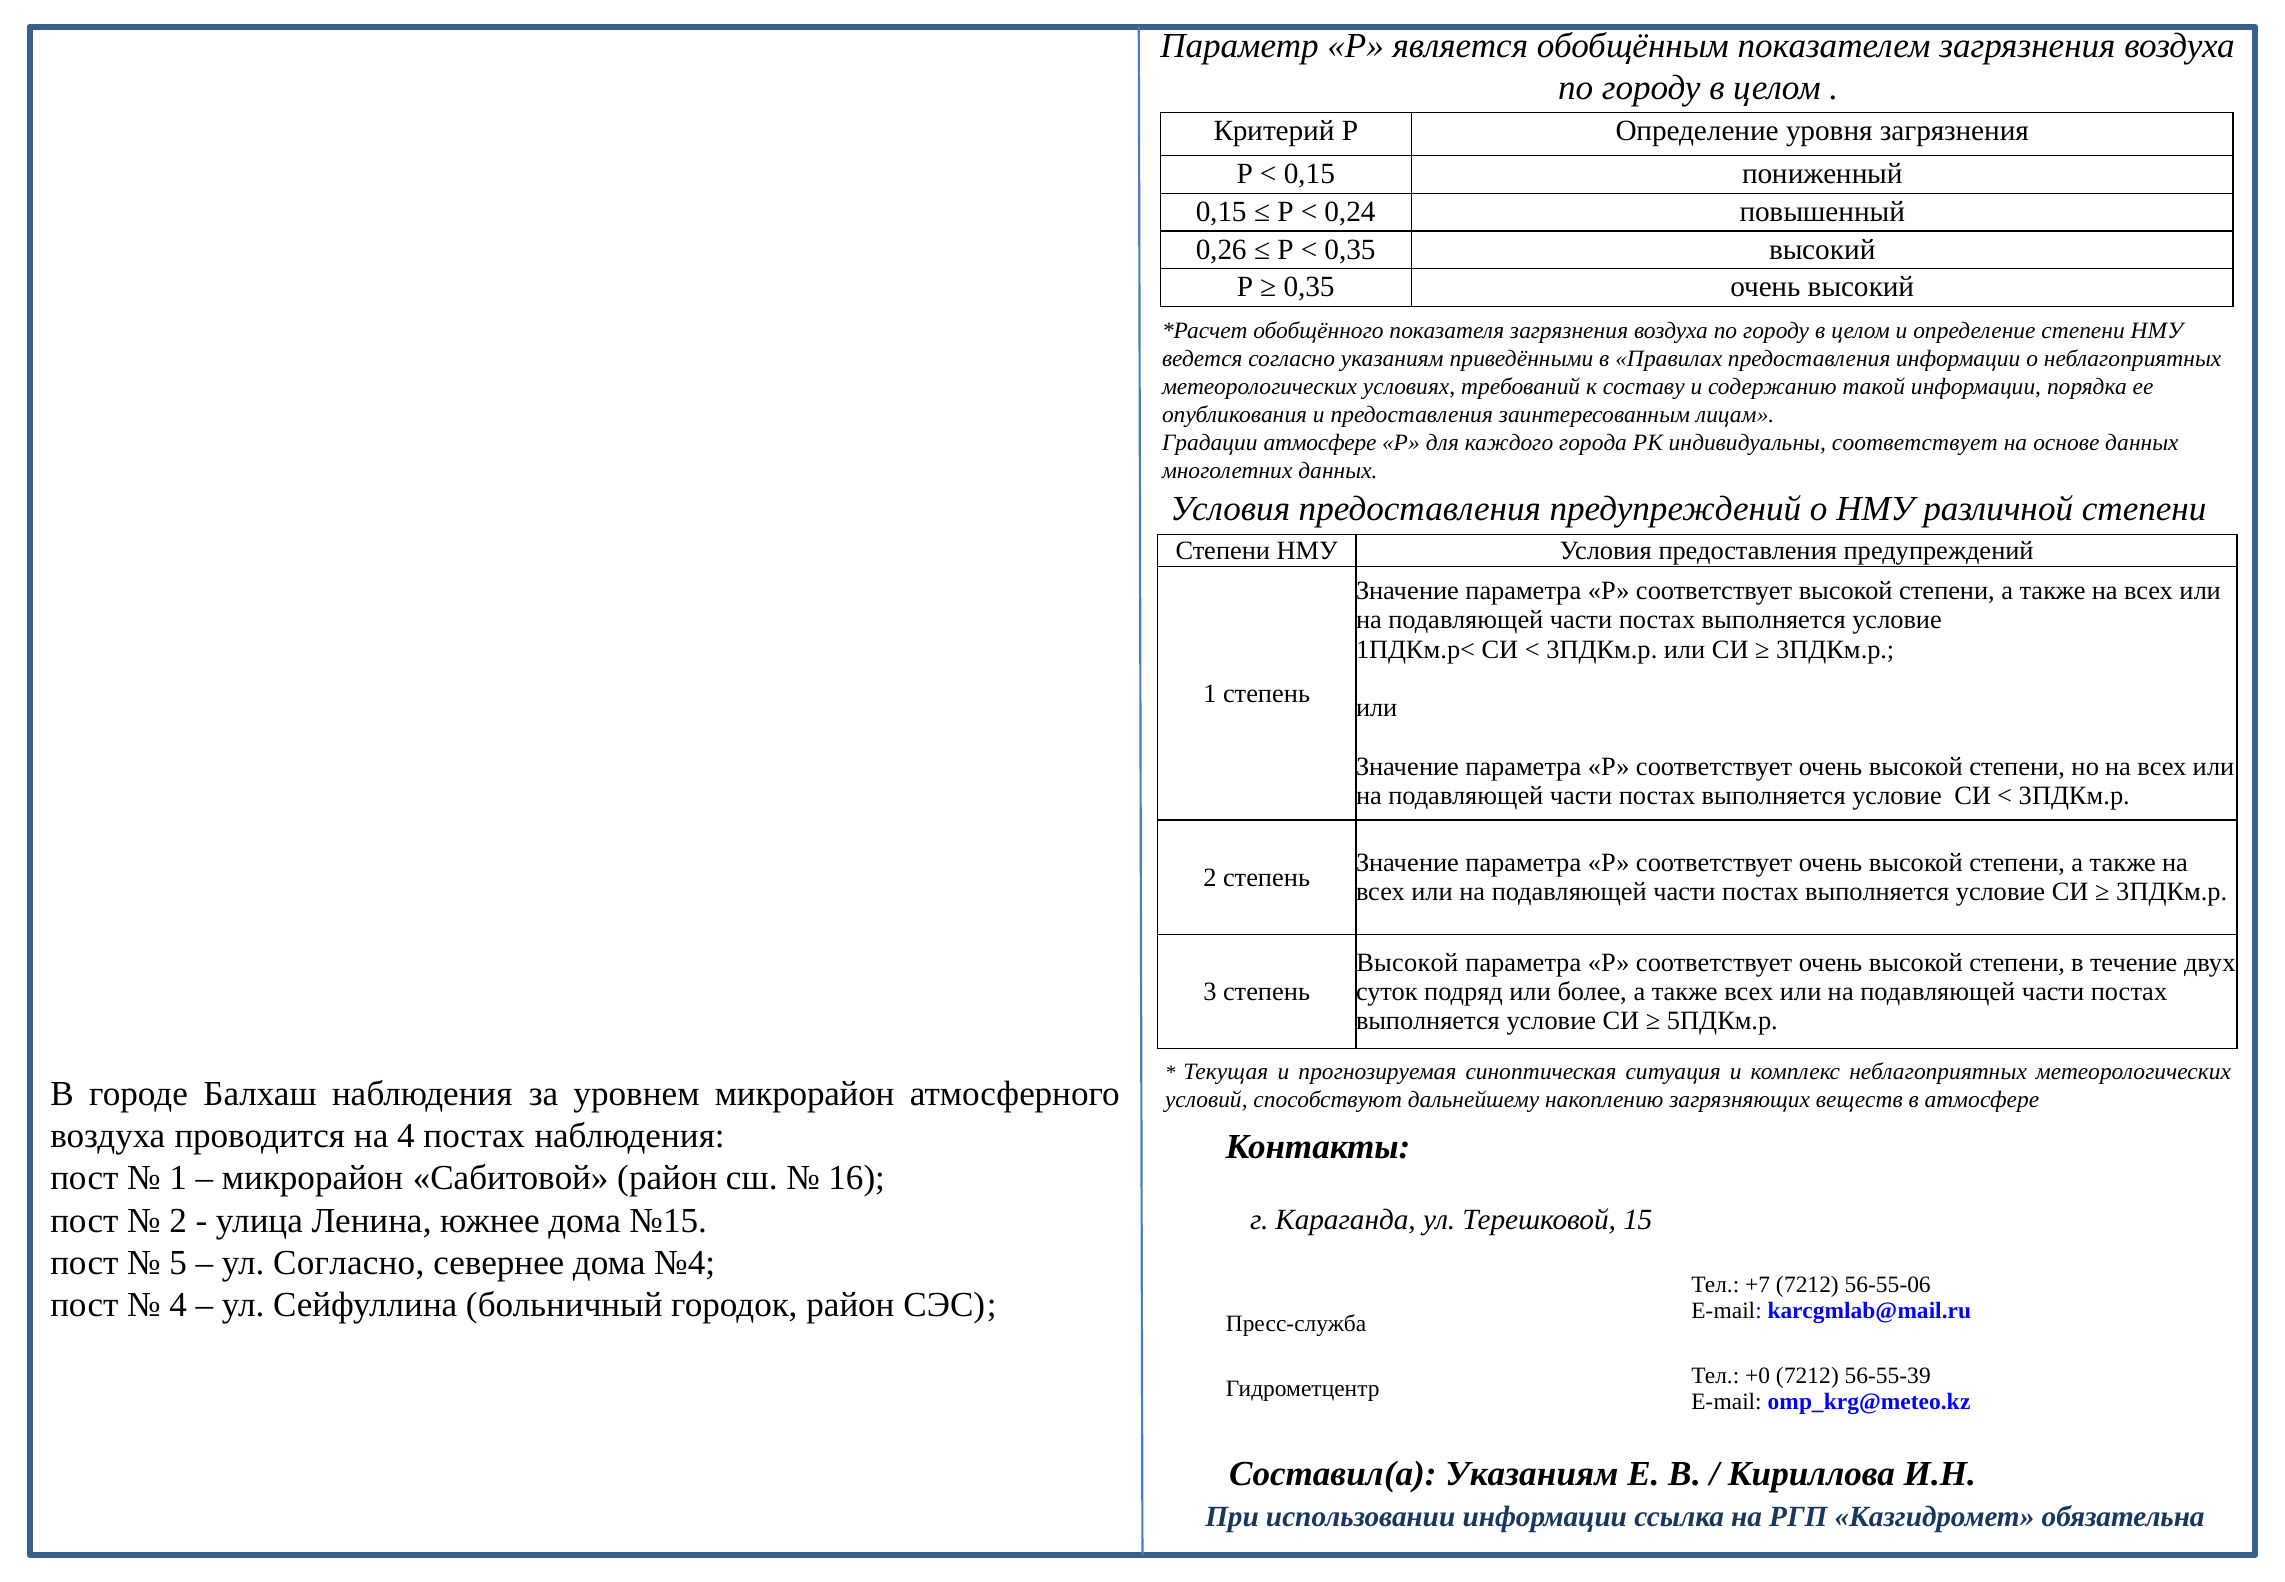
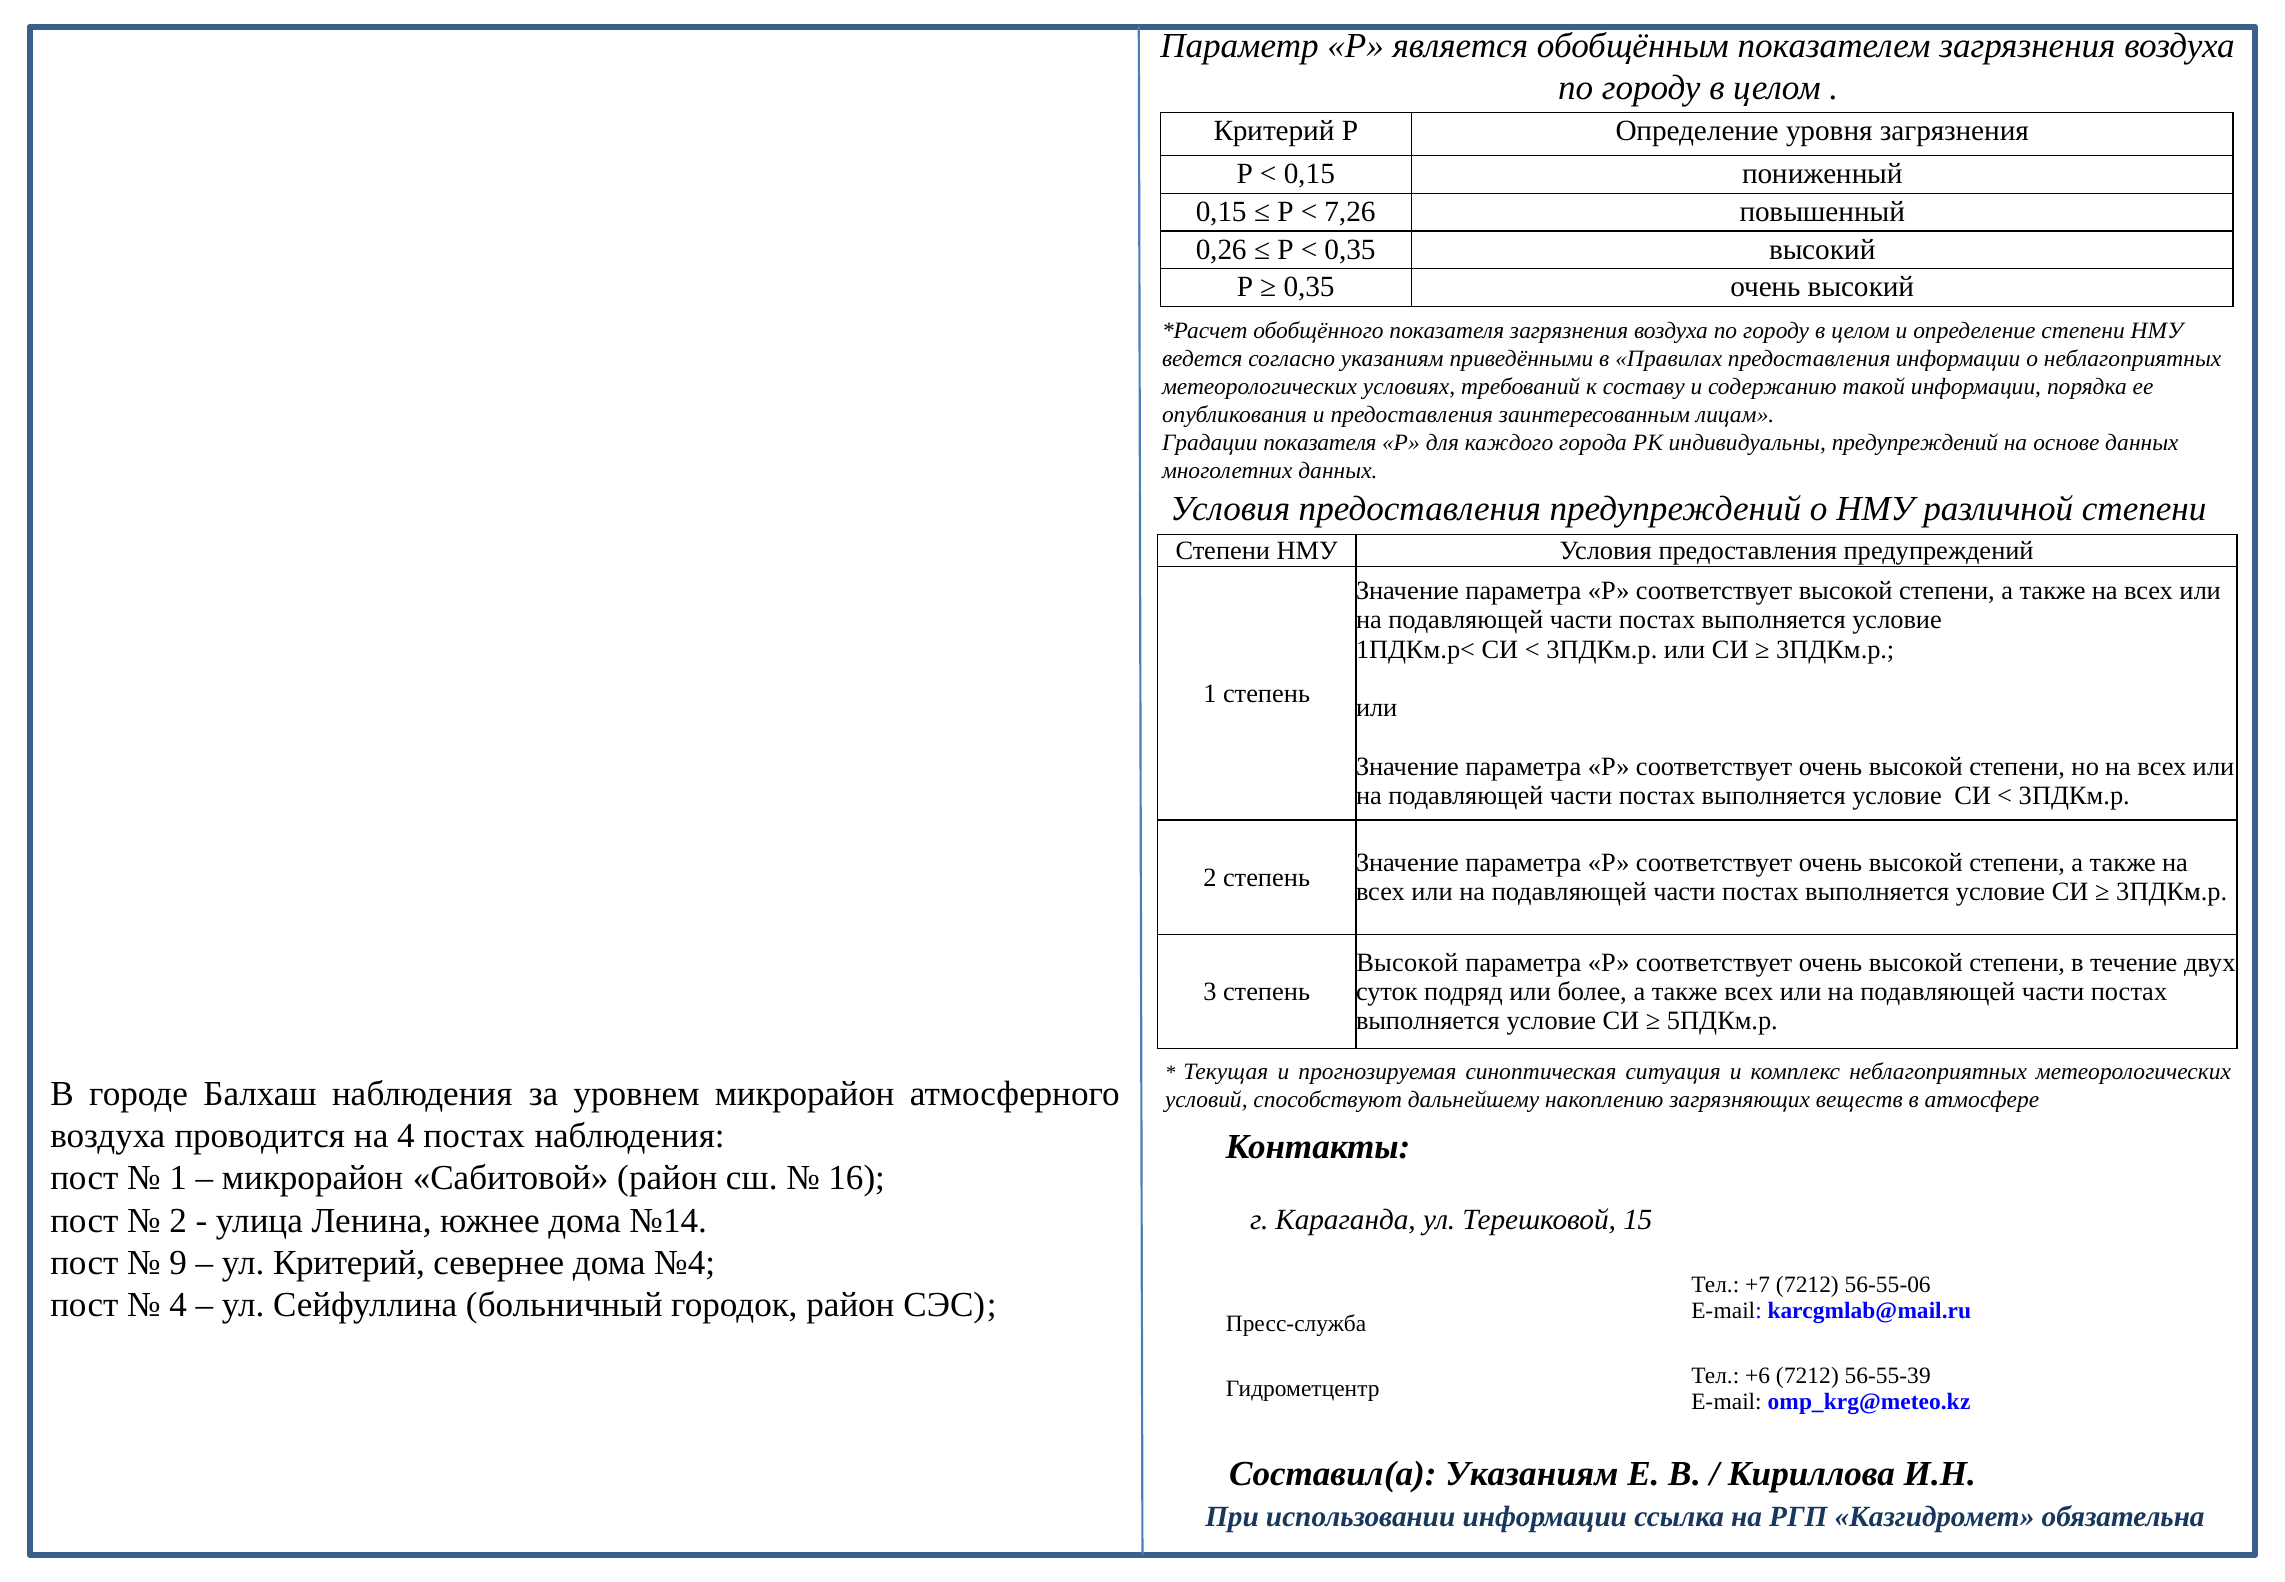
0,24: 0,24 -> 7,26
Градации атмосфере: атмосфере -> показателя
индивидуальны соответствует: соответствует -> предупреждений
№15: №15 -> №14
5: 5 -> 9
ул Согласно: Согласно -> Критерий
+0: +0 -> +6
